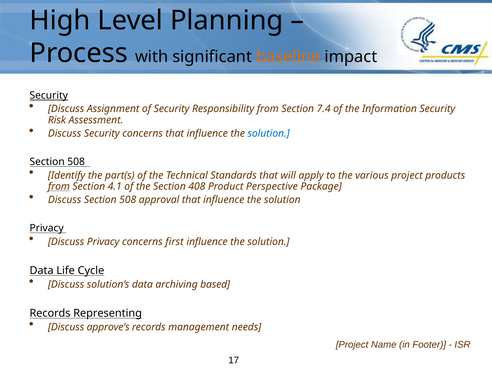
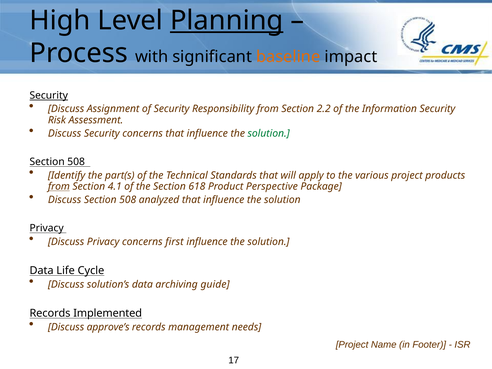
Planning underline: none -> present
7.4: 7.4 -> 2.2
solution at (269, 134) colour: blue -> green
408: 408 -> 618
approval: approval -> analyzed
based: based -> guide
Representing: Representing -> Implemented
